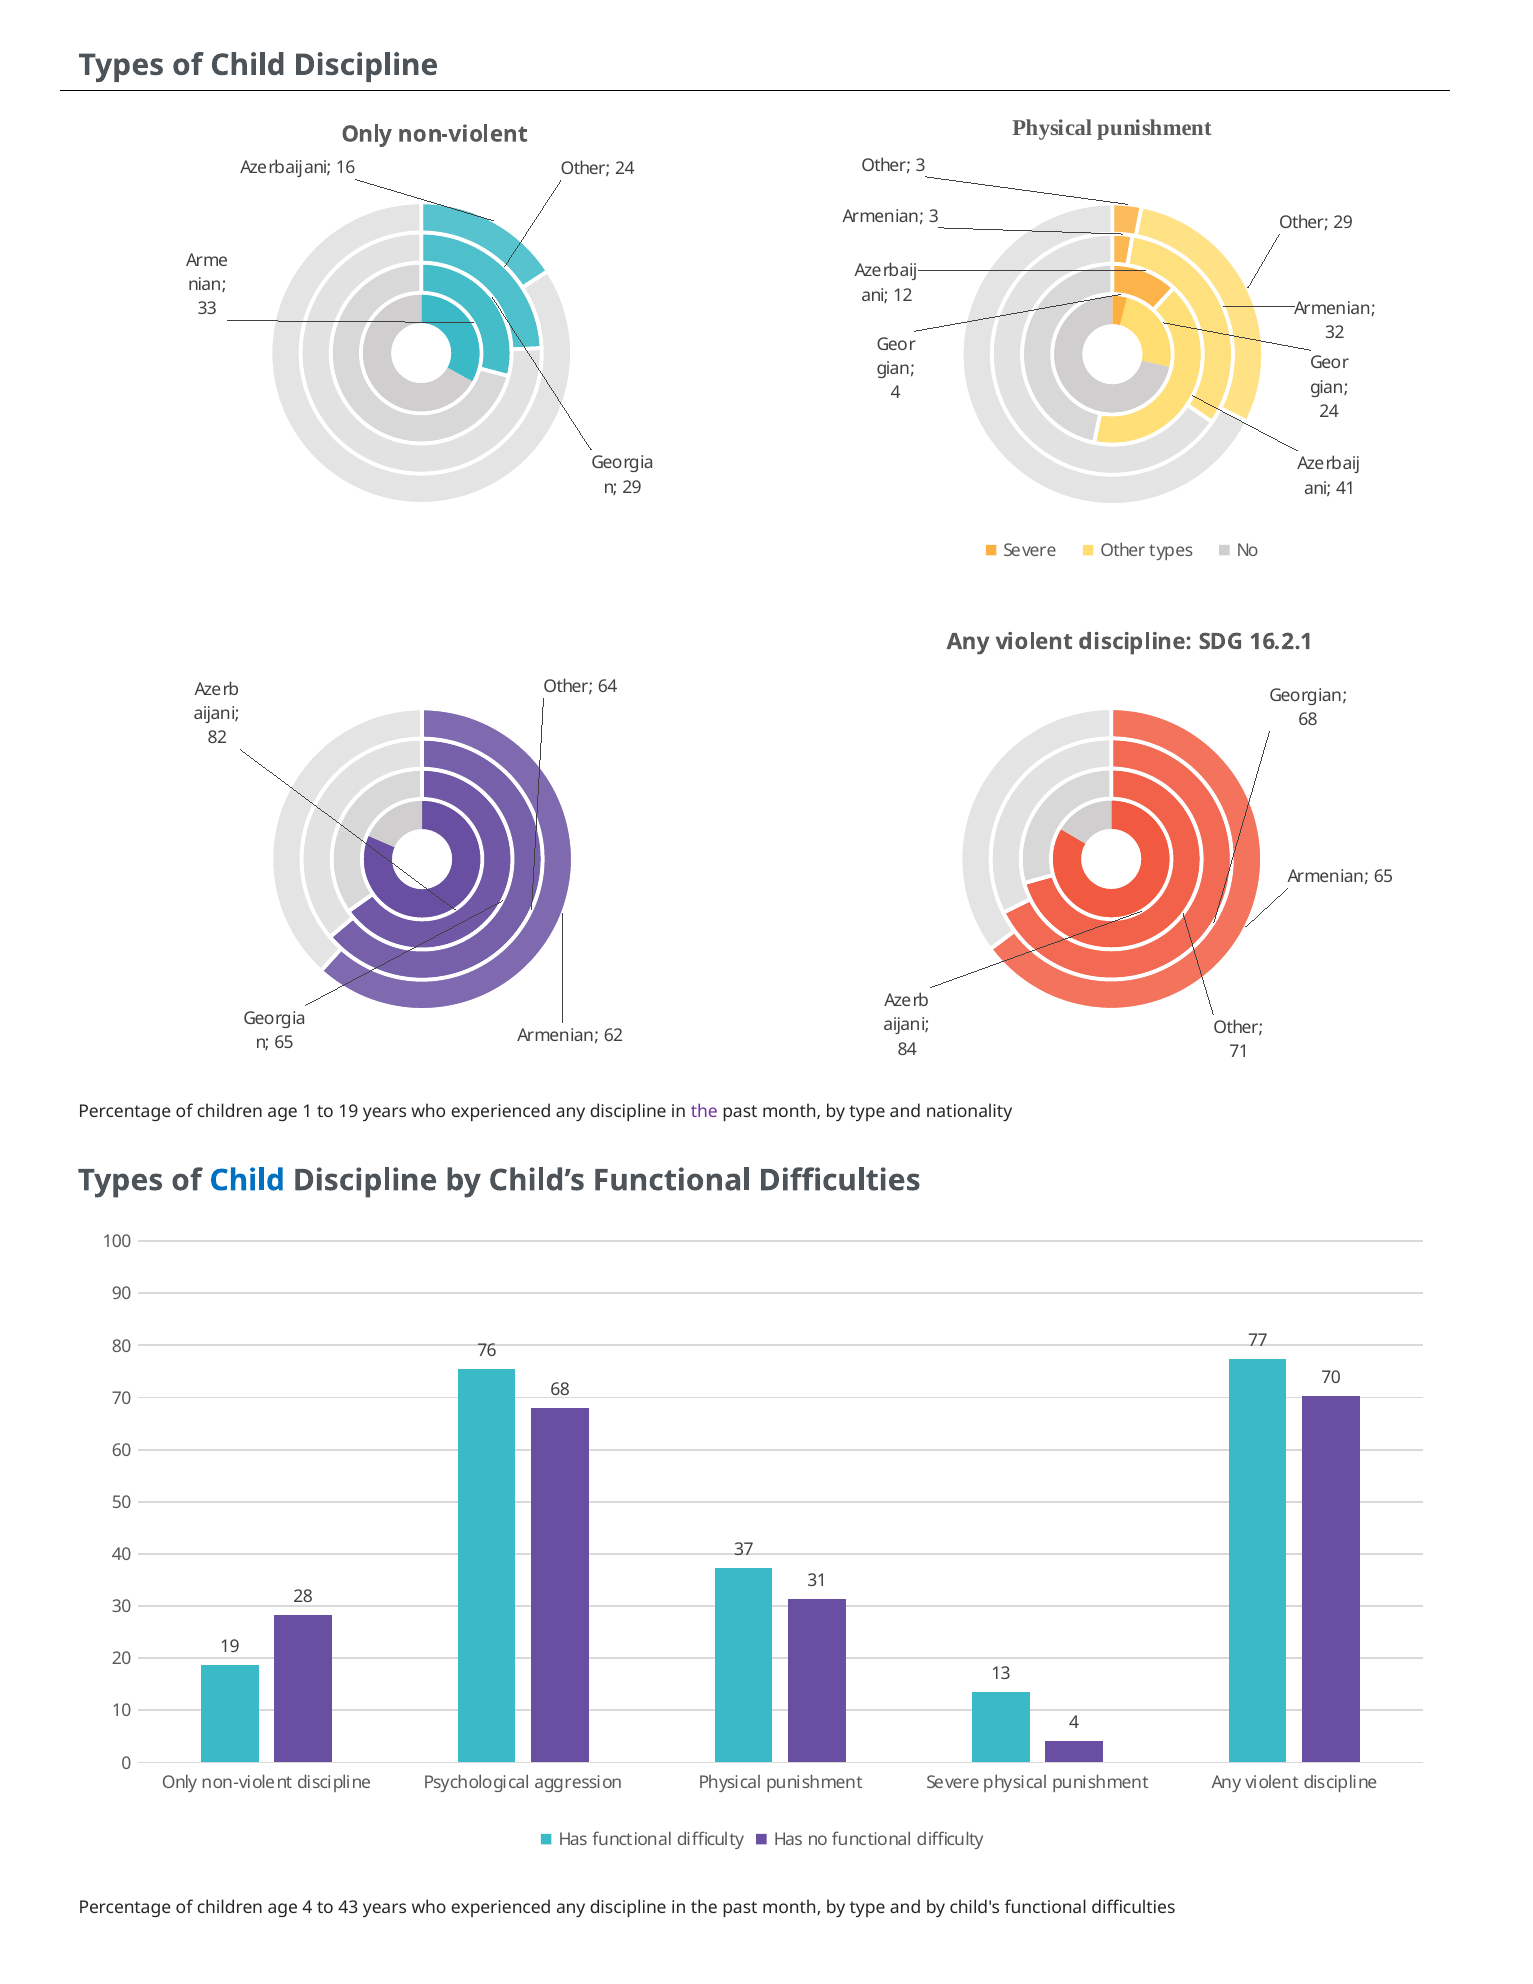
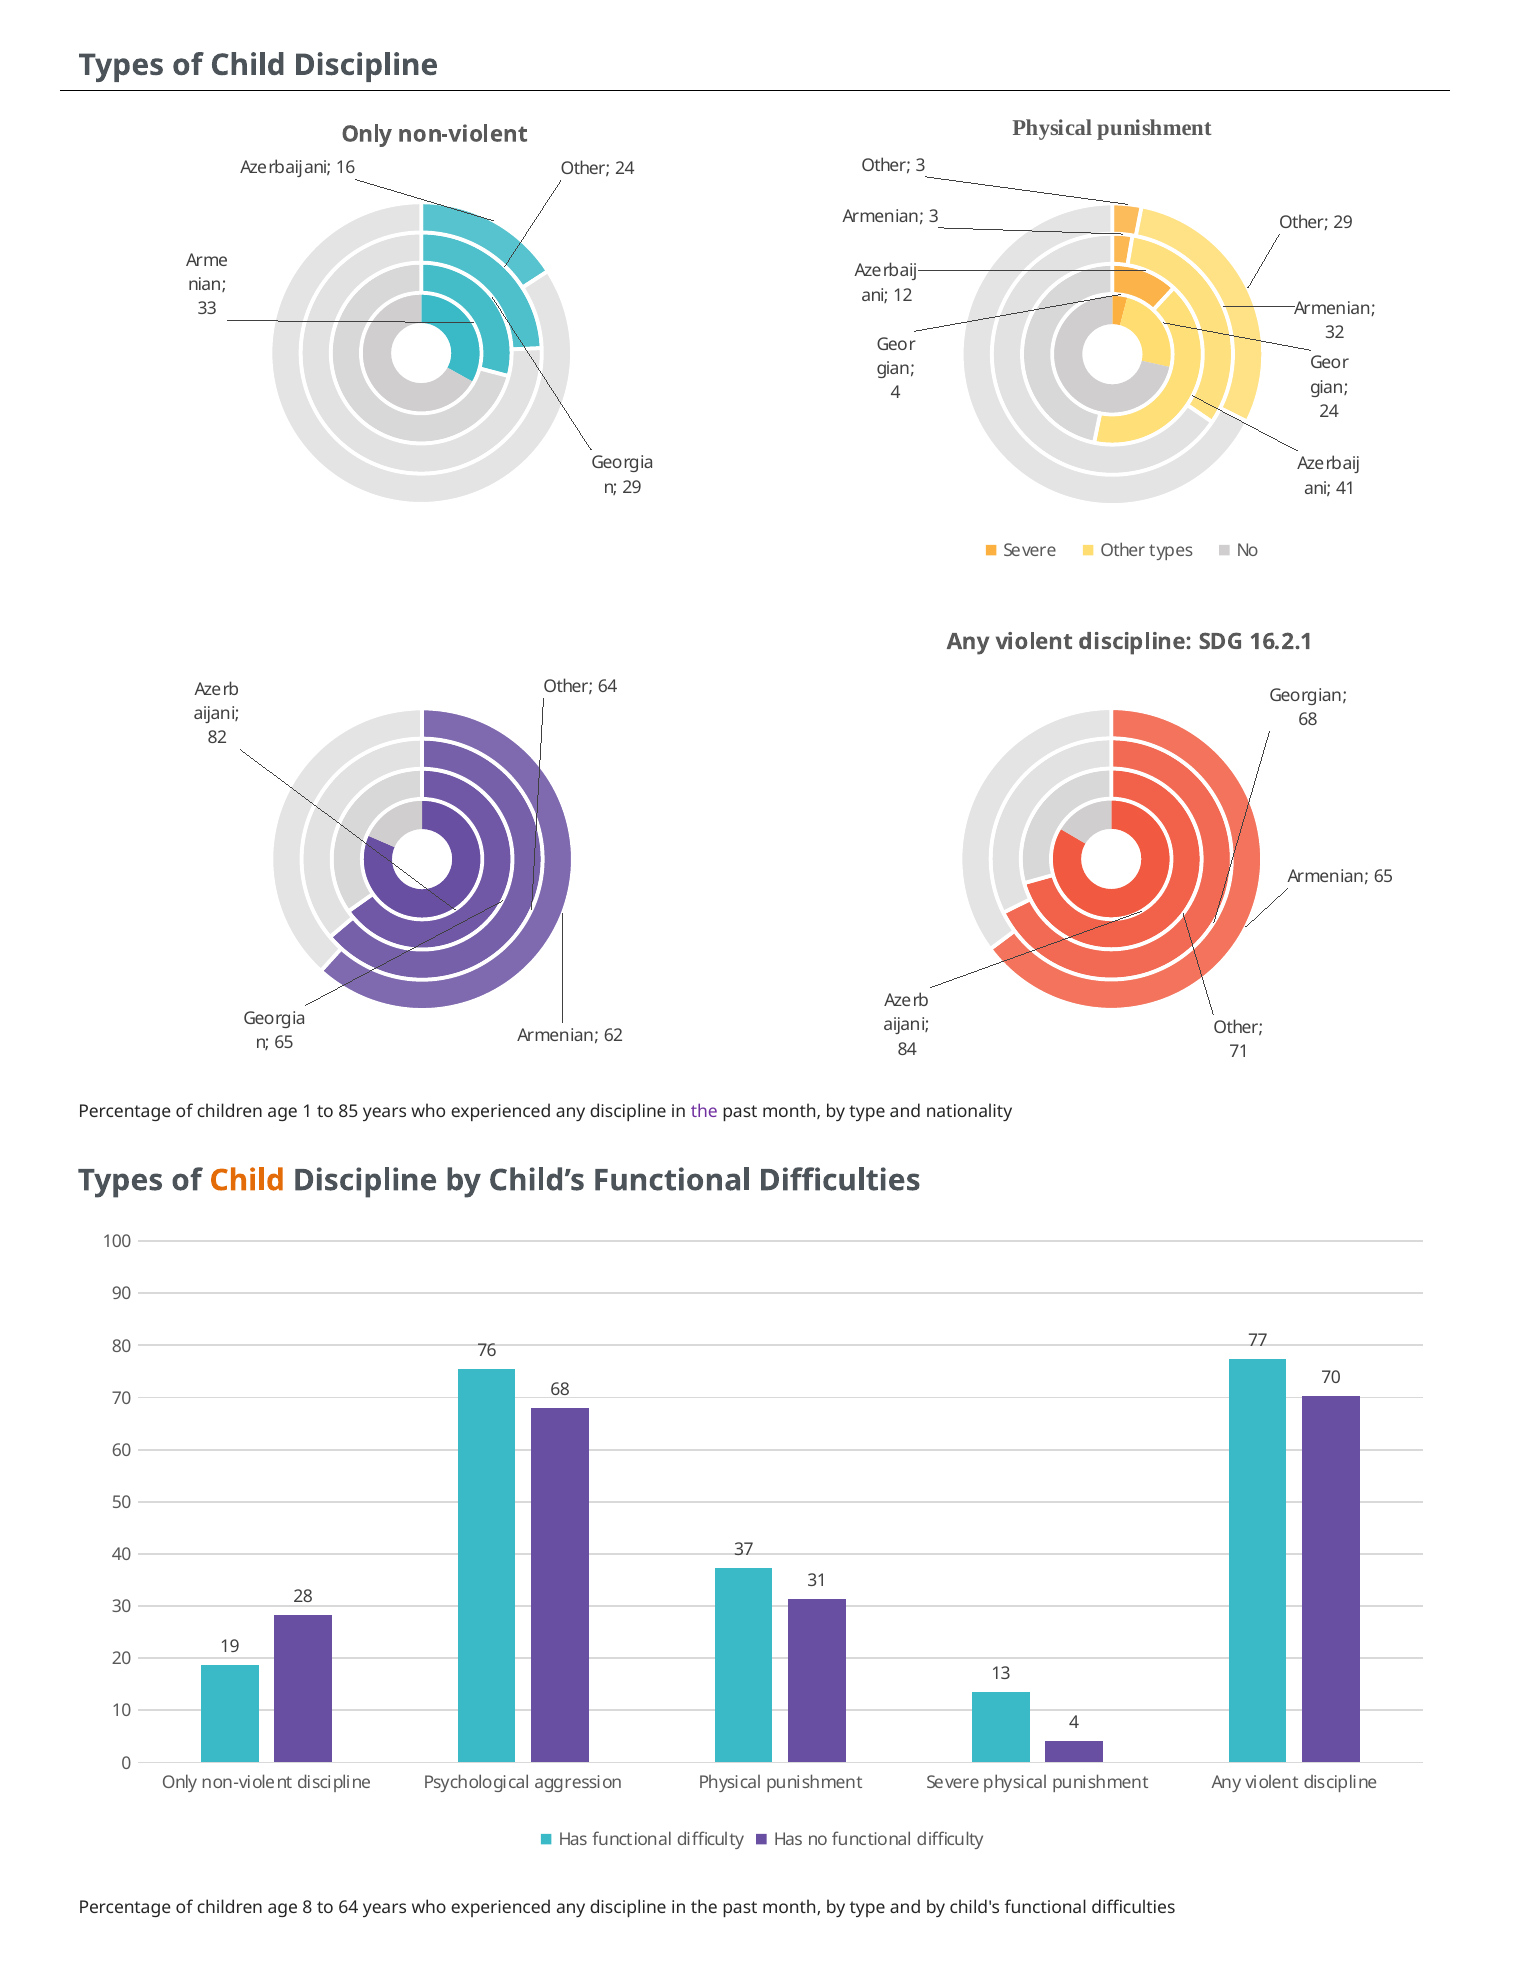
to 19: 19 -> 85
Child at (247, 1180) colour: blue -> orange
age 4: 4 -> 8
to 43: 43 -> 64
